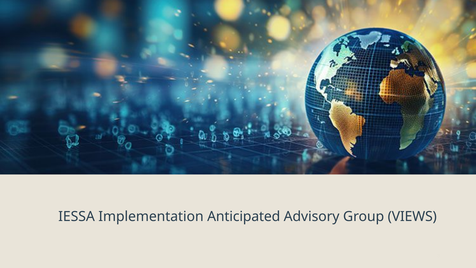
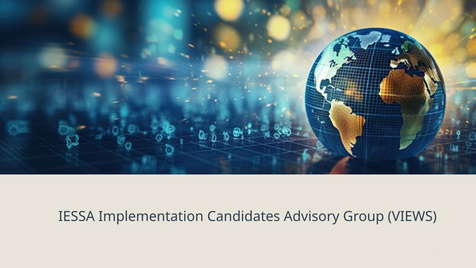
Anticipated: Anticipated -> Candidates
